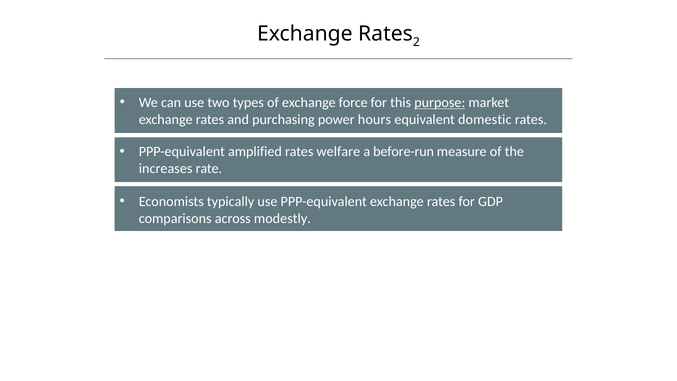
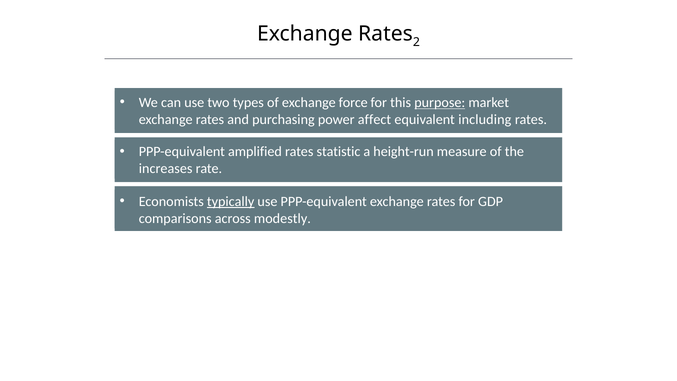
hours: hours -> affect
domestic: domestic -> including
welfare: welfare -> statistic
before-run: before-run -> height-run
typically underline: none -> present
